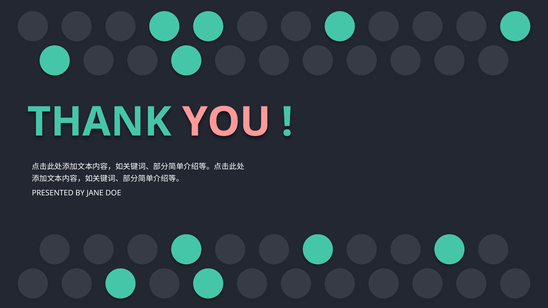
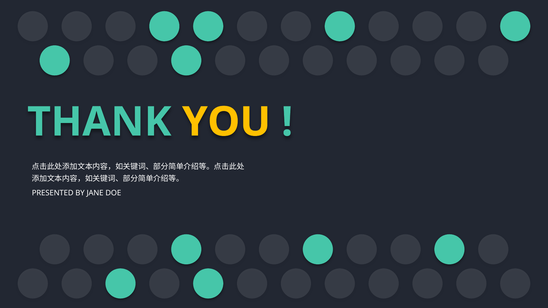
YOU colour: pink -> yellow
